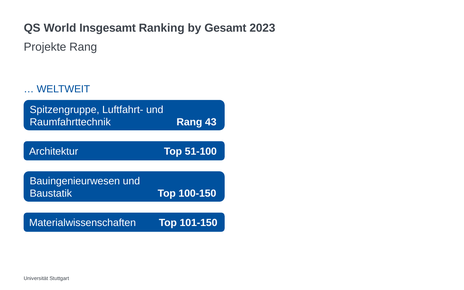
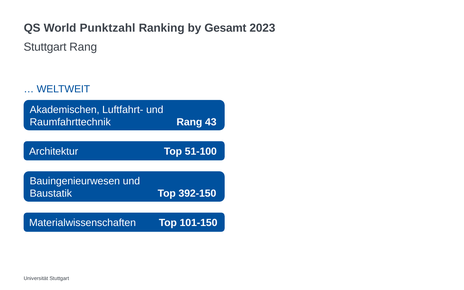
Insgesamt: Insgesamt -> Punktzahl
Projekte at (45, 47): Projekte -> Stuttgart
Spitzengruppe: Spitzengruppe -> Akademischen
100-150: 100-150 -> 392-150
